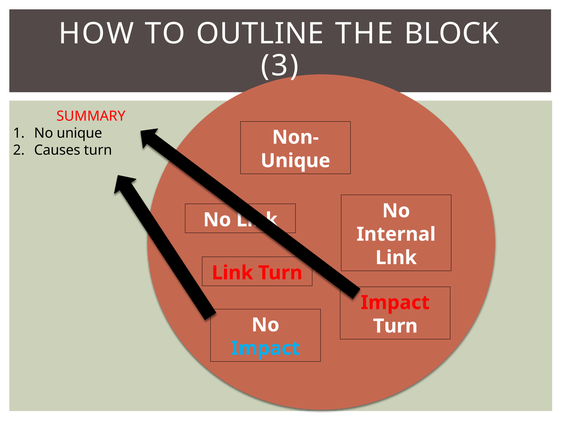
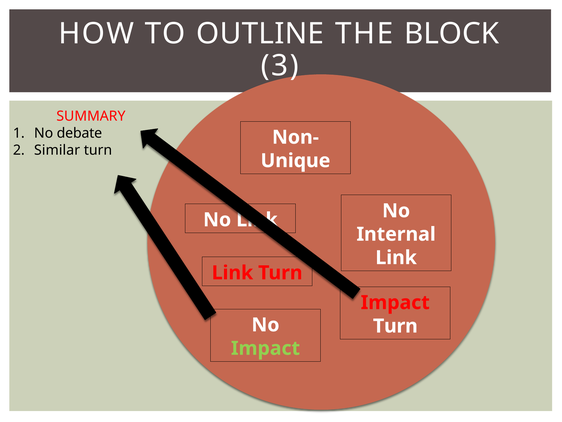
No unique: unique -> debate
Causes: Causes -> Similar
Impact at (265, 348) colour: light blue -> light green
